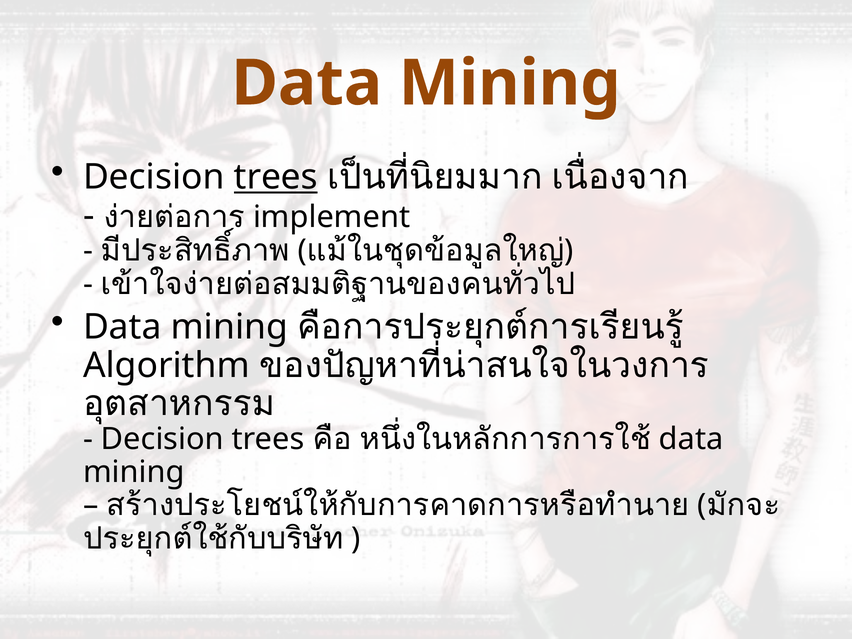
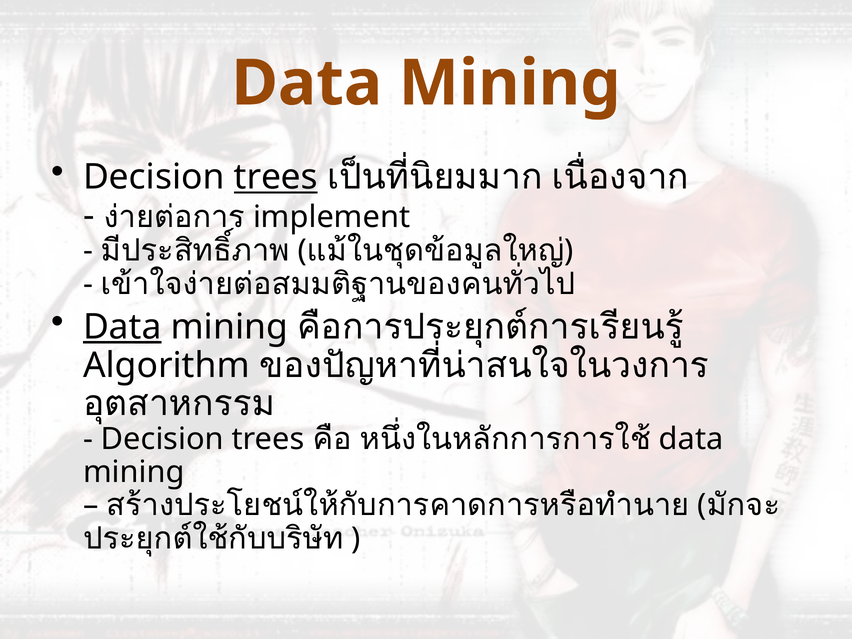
Data at (122, 327) underline: none -> present
